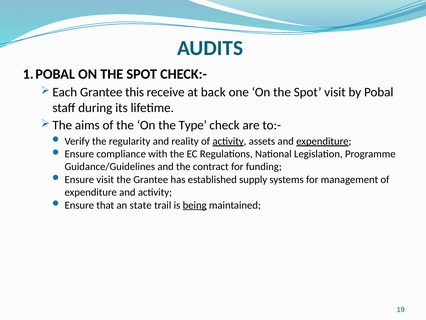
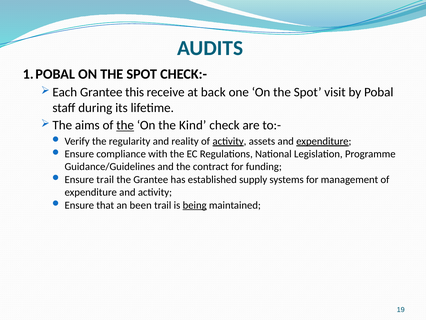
the at (125, 125) underline: none -> present
Type: Type -> Kind
Ensure visit: visit -> trail
state: state -> been
